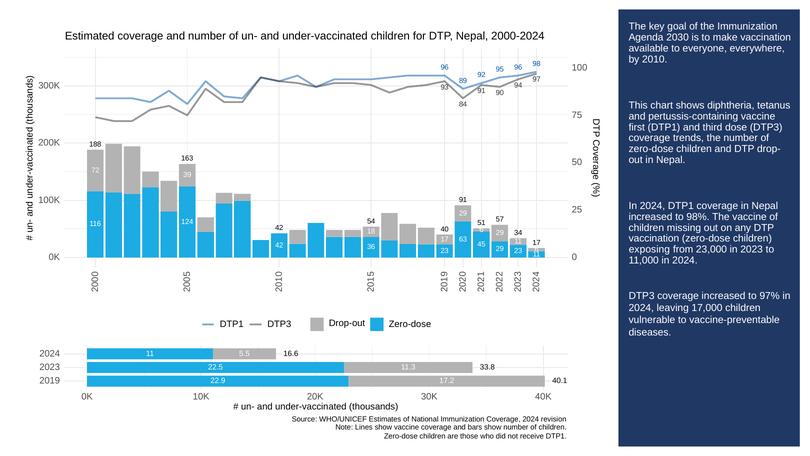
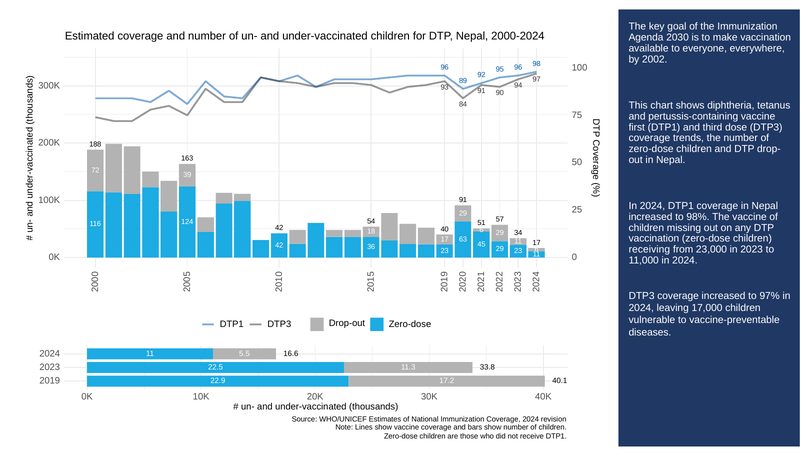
2010: 2010 -> 2002
exposing: exposing -> receiving
